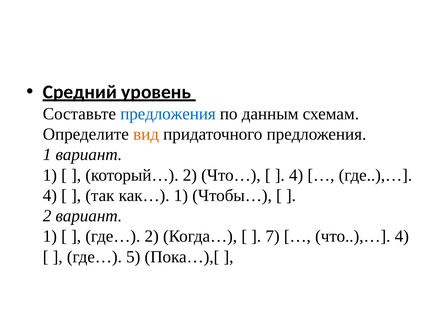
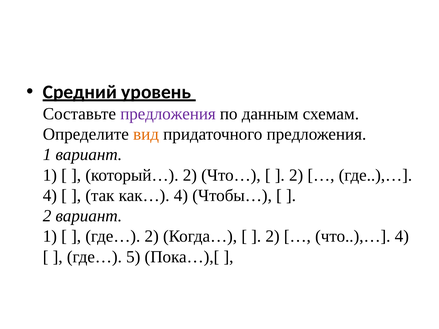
предложения at (168, 114) colour: blue -> purple
4 at (296, 175): 4 -> 2
как… 1: 1 -> 4
7 at (273, 237): 7 -> 2
